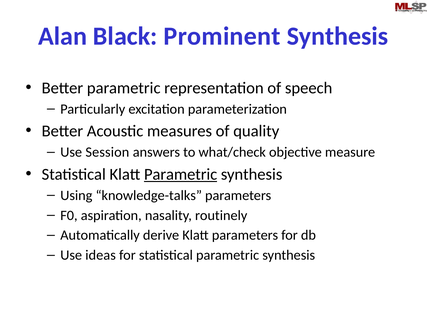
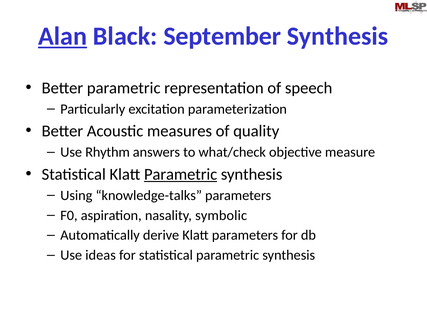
Alan underline: none -> present
Prominent: Prominent -> September
Session: Session -> Rhythm
routinely: routinely -> symbolic
